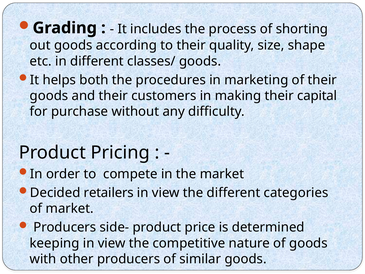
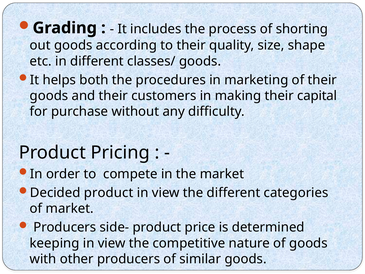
Decided retailers: retailers -> product
